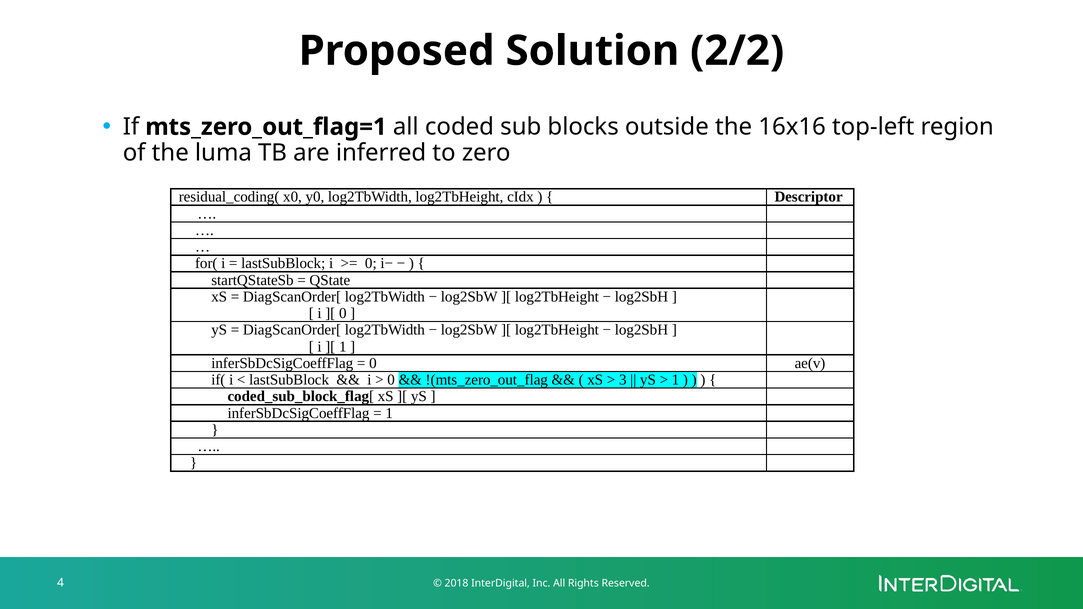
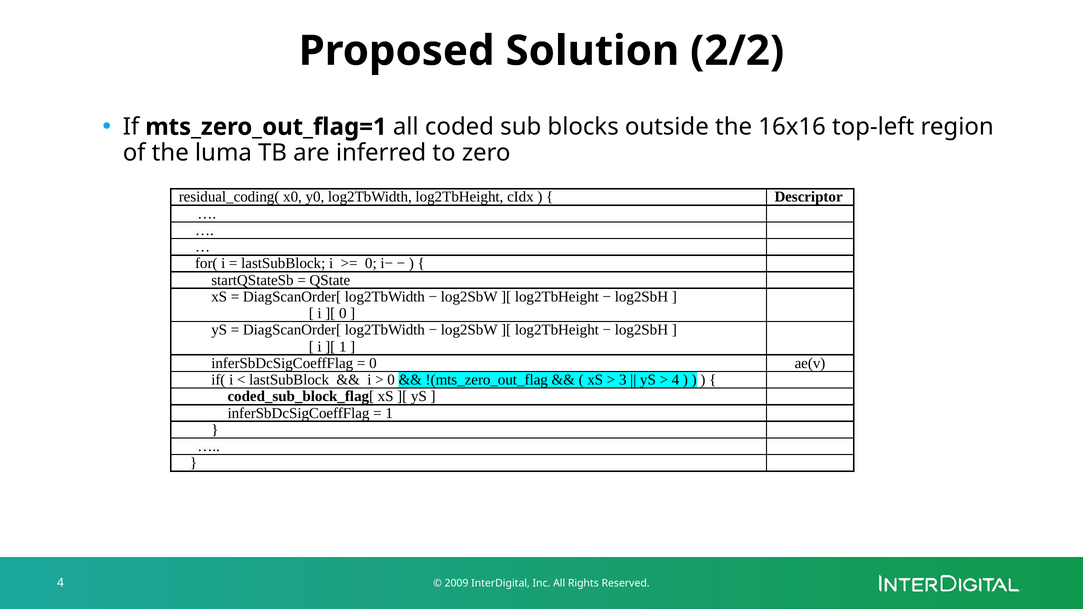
1 at (675, 380): 1 -> 4
2018: 2018 -> 2009
